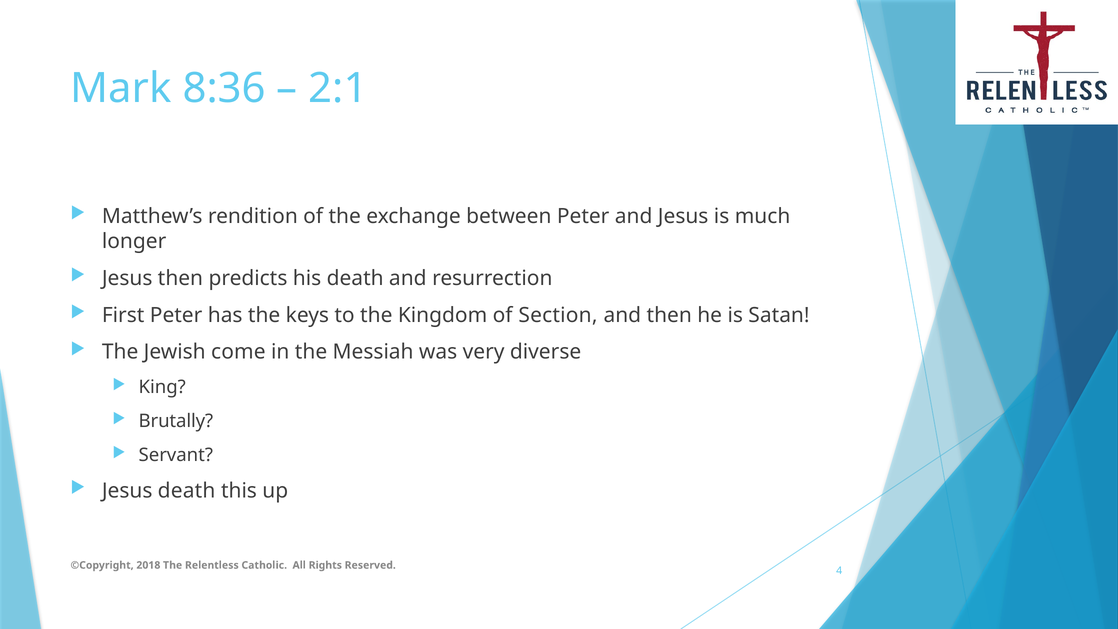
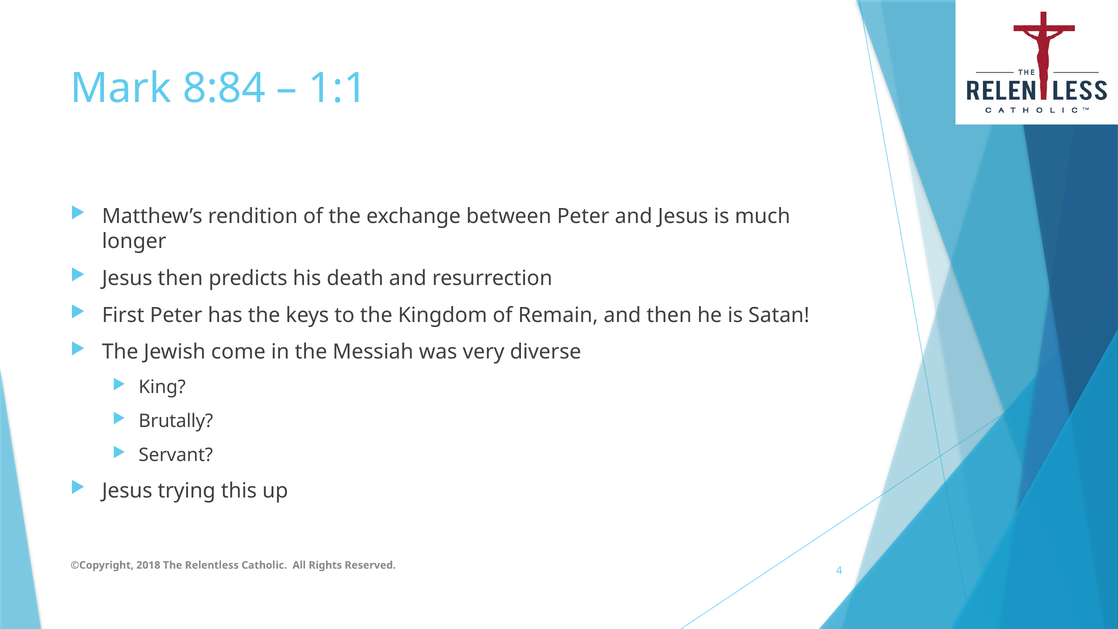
8:36: 8:36 -> 8:84
2:1: 2:1 -> 1:1
Section: Section -> Remain
Jesus death: death -> trying
